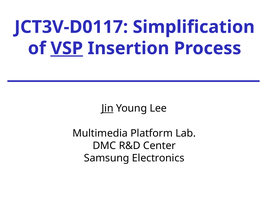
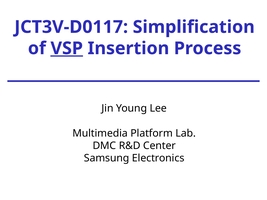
Jin underline: present -> none
